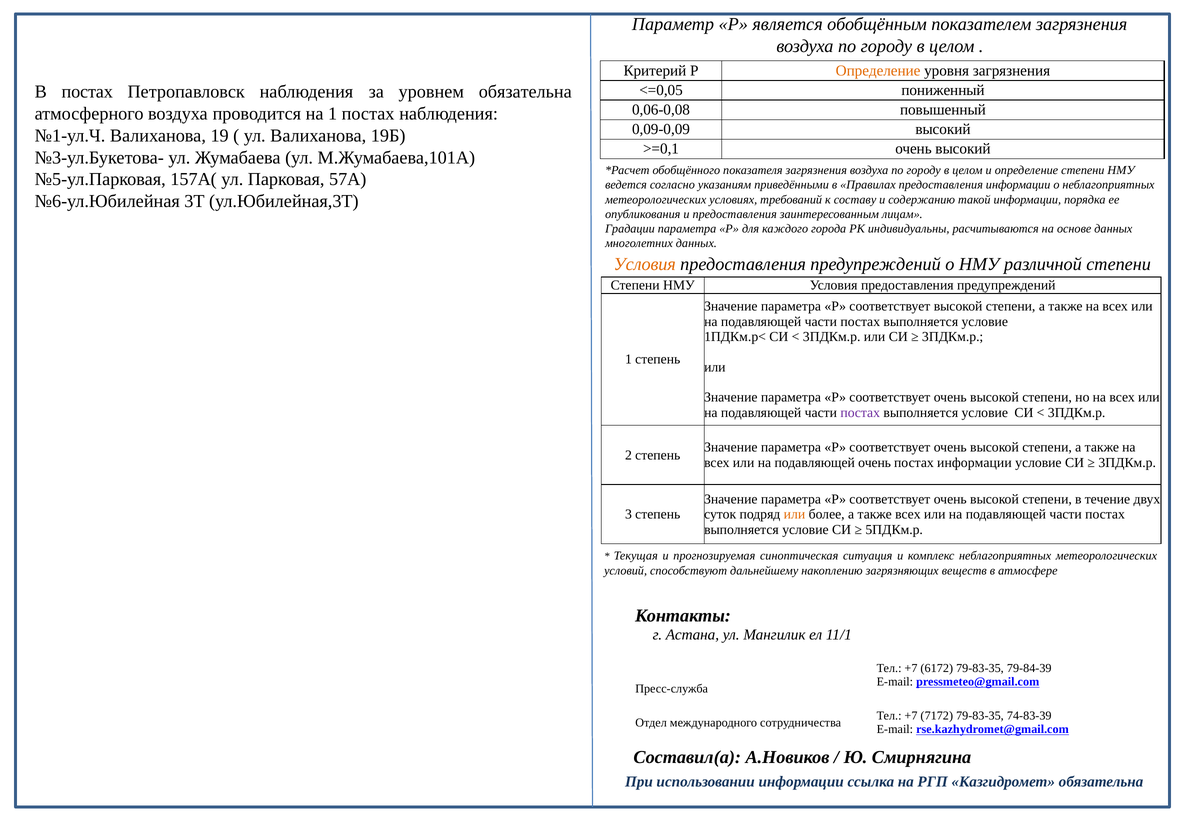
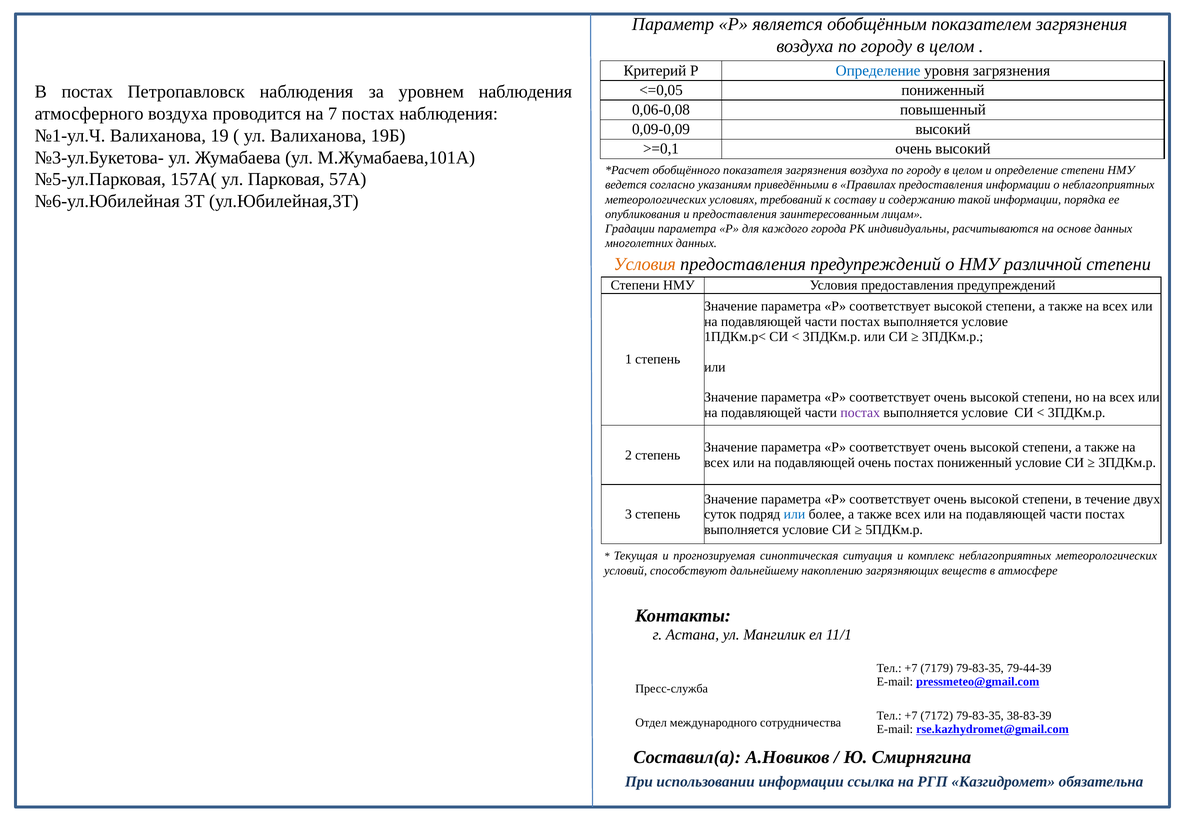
Определение at (878, 70) colour: orange -> blue
уровнем обязательна: обязательна -> наблюдения
на 1: 1 -> 7
постах информации: информации -> пониженный
или at (794, 514) colour: orange -> blue
6172: 6172 -> 7179
79-84-39: 79-84-39 -> 79-44-39
74-83-39: 74-83-39 -> 38-83-39
